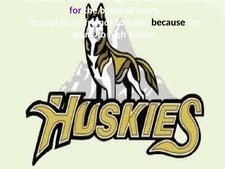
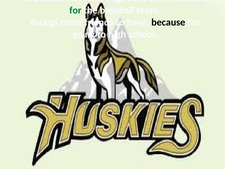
for colour: purple -> green
